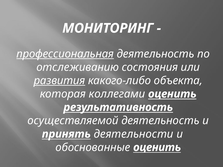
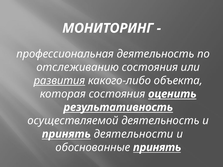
профессиональная underline: present -> none
которая коллегами: коллегами -> состояния
обоснованные оценить: оценить -> принять
